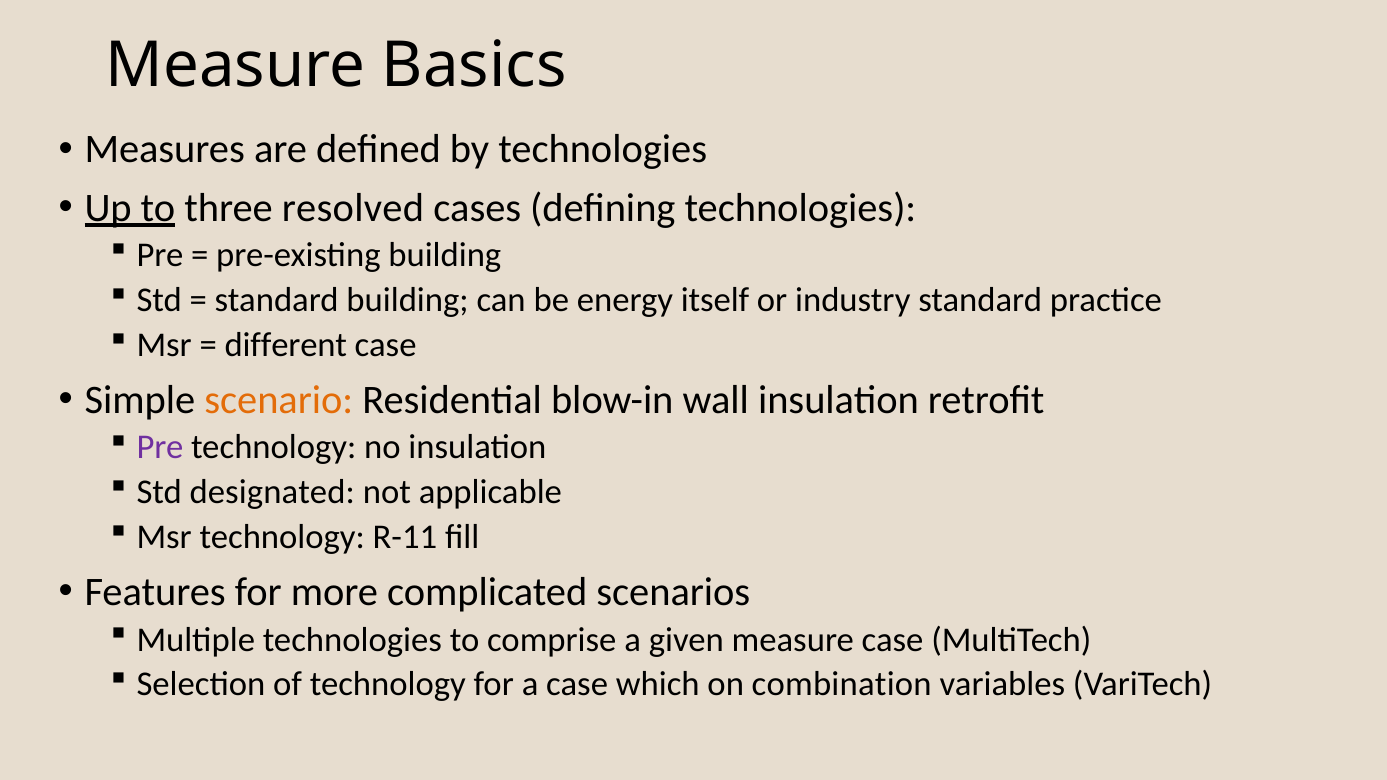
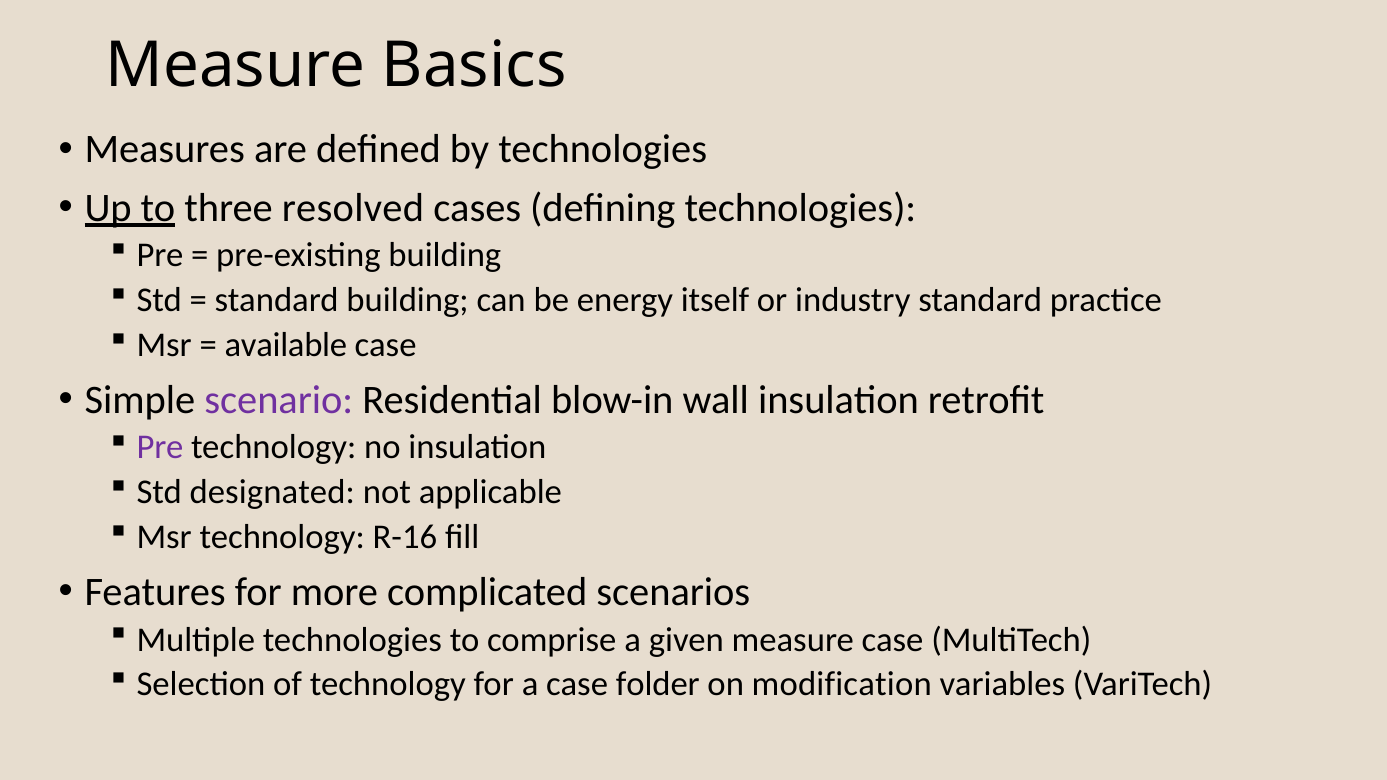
different: different -> available
scenario colour: orange -> purple
R-11: R-11 -> R-16
which: which -> folder
combination: combination -> modification
